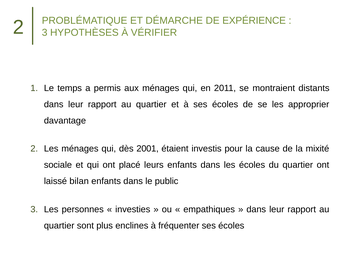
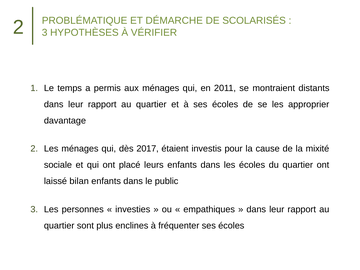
EXPÉRIENCE: EXPÉRIENCE -> SCOLARISÉS
2001: 2001 -> 2017
